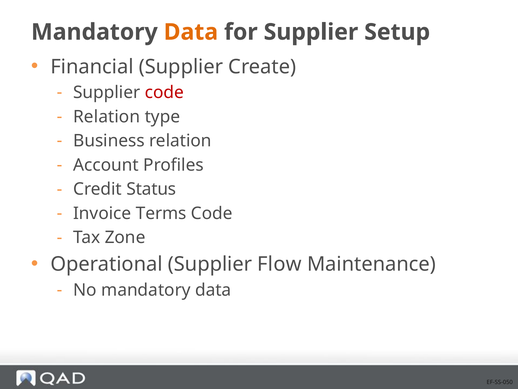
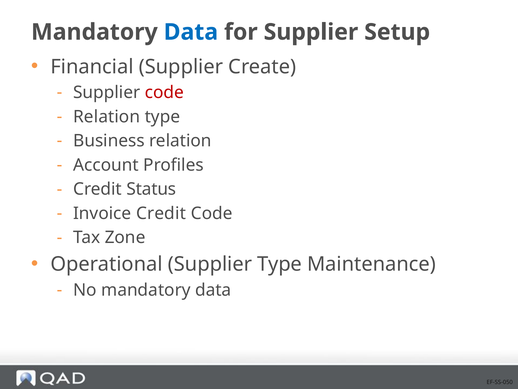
Data at (191, 32) colour: orange -> blue
Invoice Terms: Terms -> Credit
Supplier Flow: Flow -> Type
